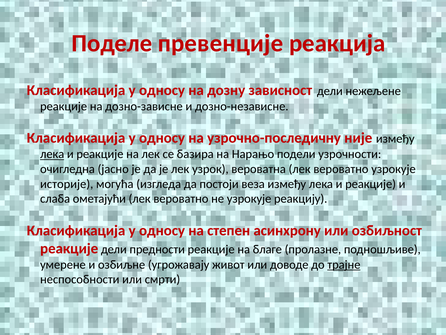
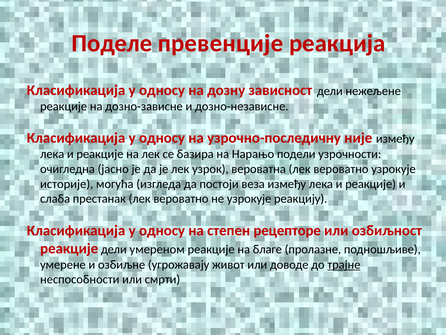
лека at (52, 154) underline: present -> none
ометајући: ометајући -> престанак
асинхрону: асинхрону -> рецепторе
предности: предности -> умереном
